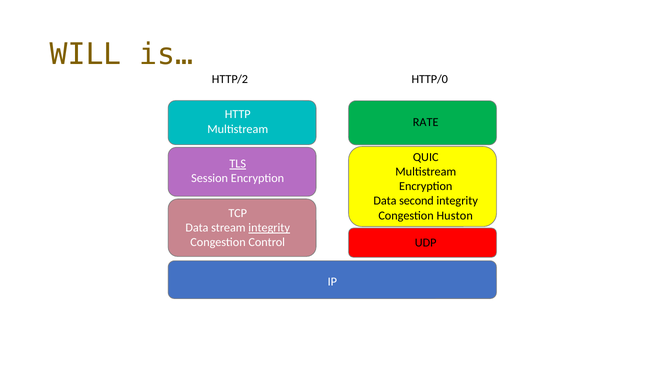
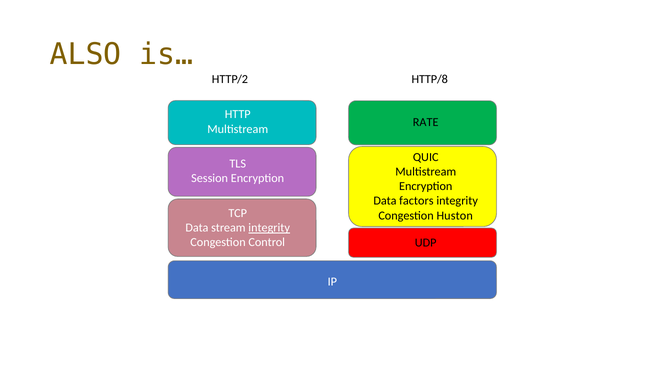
WILL: WILL -> ALSO
HTTP/0: HTTP/0 -> HTTP/8
TLS underline: present -> none
second: second -> factors
